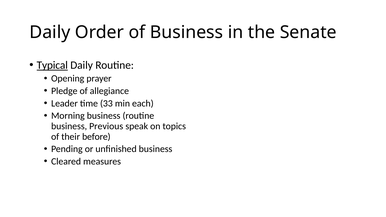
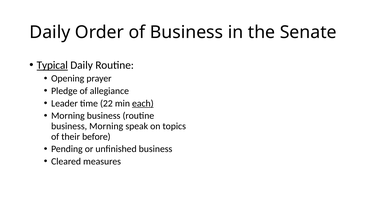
33: 33 -> 22
each underline: none -> present
business Previous: Previous -> Morning
